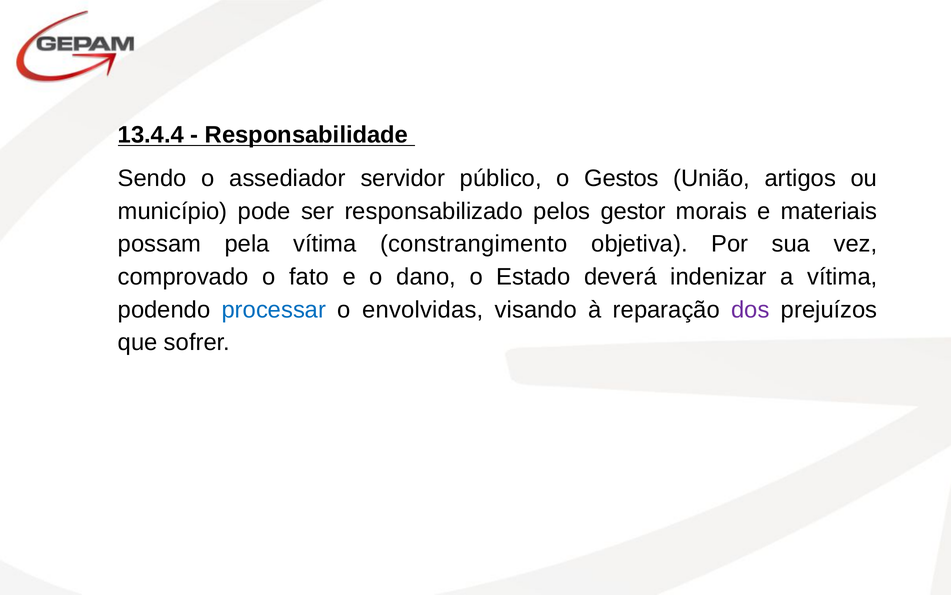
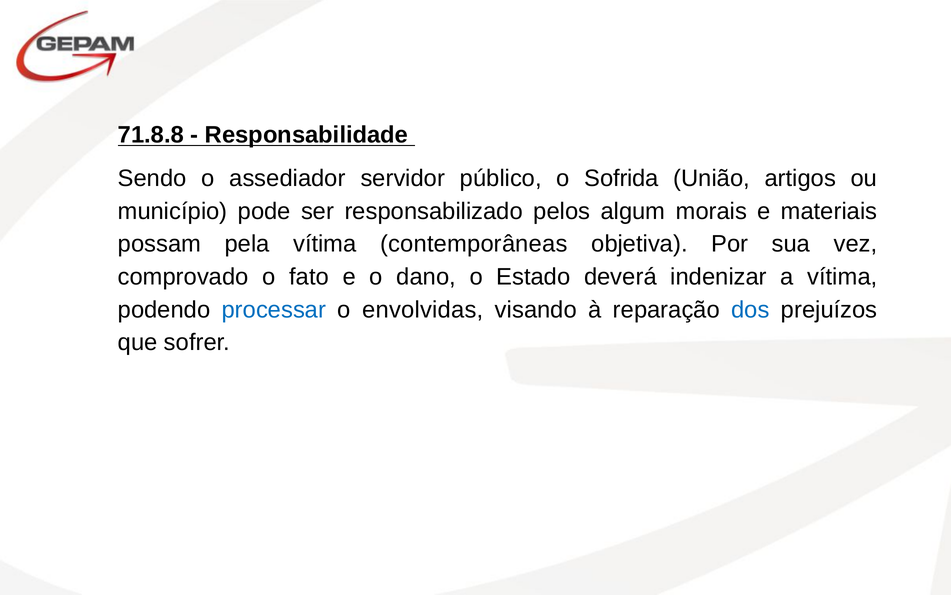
13.4.4: 13.4.4 -> 71.8.8
Gestos: Gestos -> Sofrida
gestor: gestor -> algum
constrangimento: constrangimento -> contemporâneas
dos colour: purple -> blue
